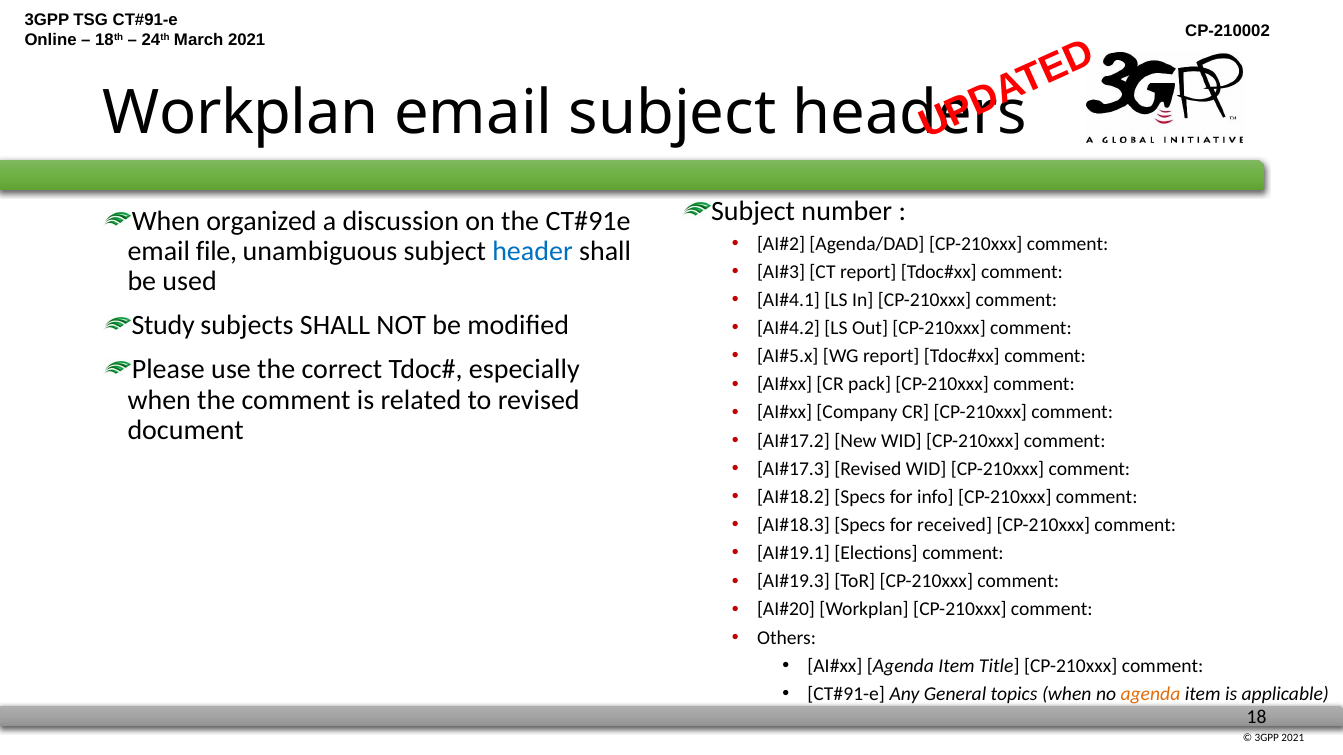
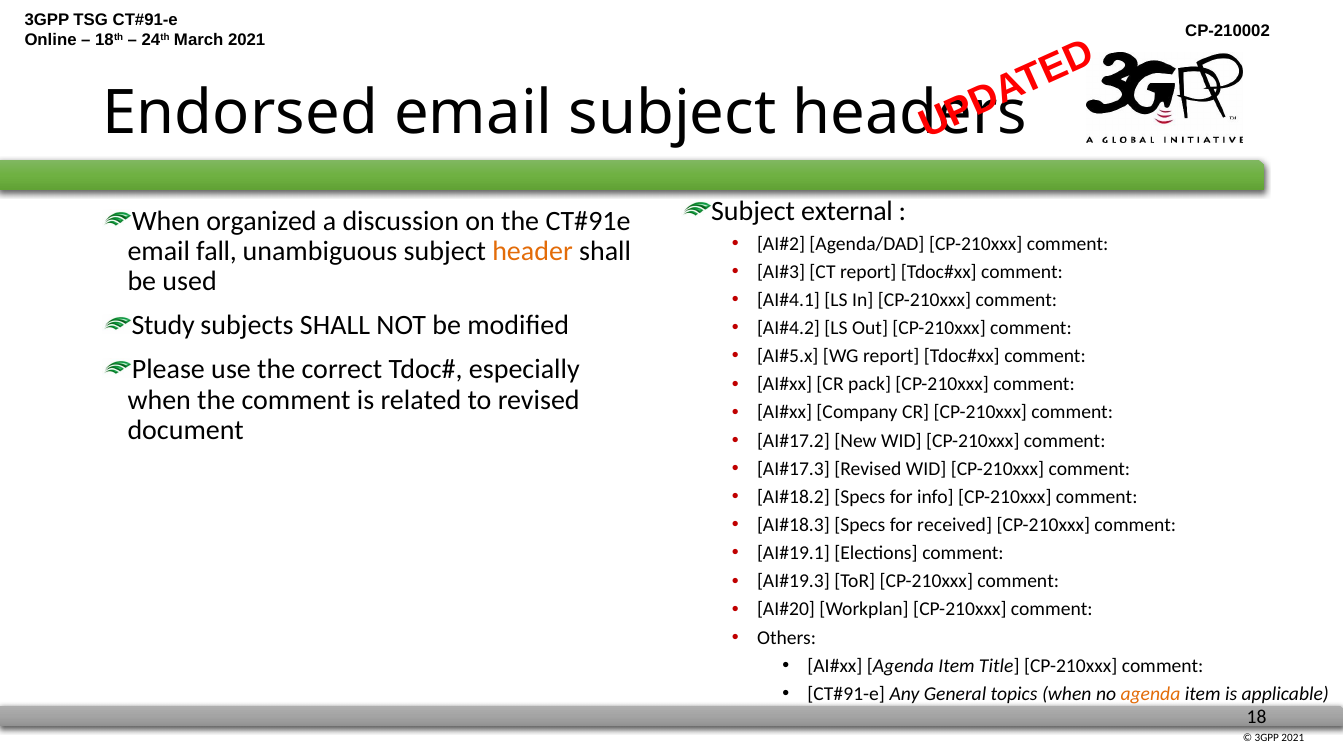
Workplan at (240, 113): Workplan -> Endorsed
number: number -> external
file: file -> fall
header colour: blue -> orange
